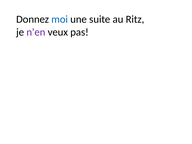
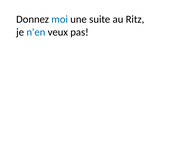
n'en colour: purple -> blue
